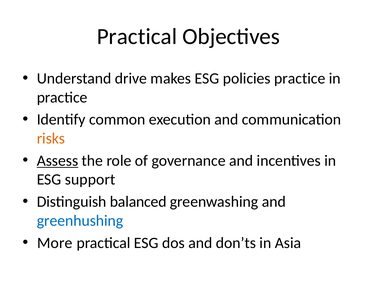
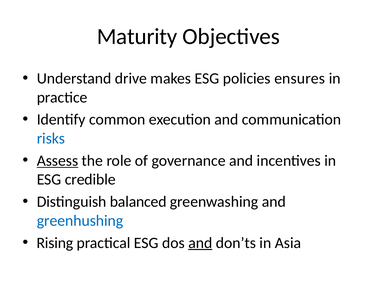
Practical at (137, 36): Practical -> Maturity
policies practice: practice -> ensures
risks colour: orange -> blue
support: support -> credible
More: More -> Rising
and at (200, 243) underline: none -> present
